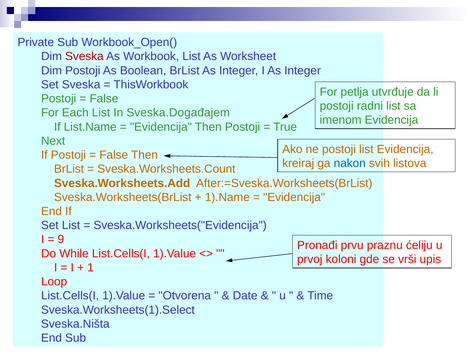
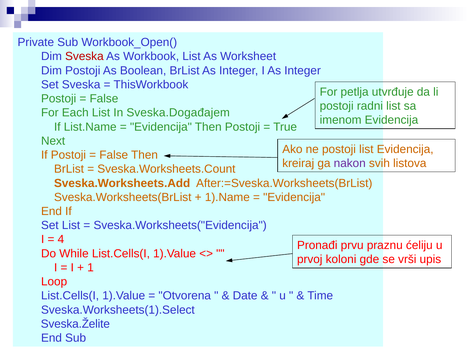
nakon colour: blue -> purple
9: 9 -> 4
Sveska.Ništa: Sveska.Ništa -> Sveska.Želite
